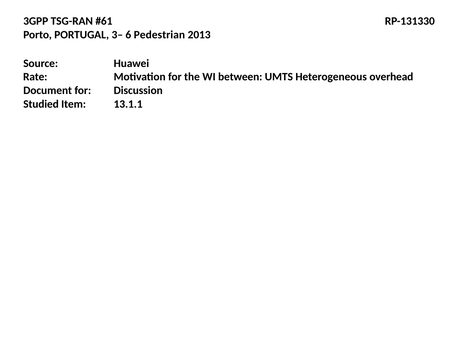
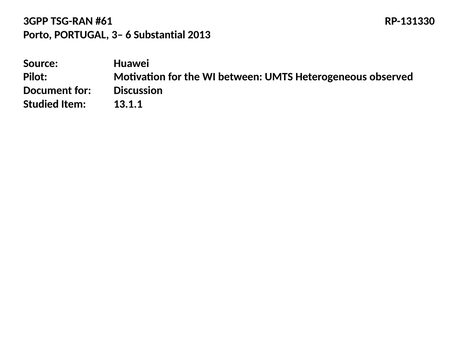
Pedestrian: Pedestrian -> Substantial
Rate: Rate -> Pilot
overhead: overhead -> observed
